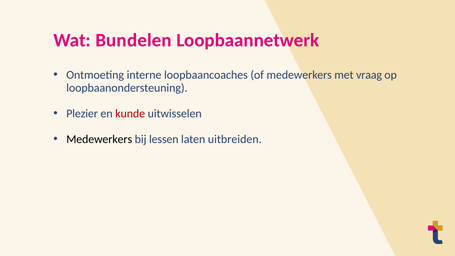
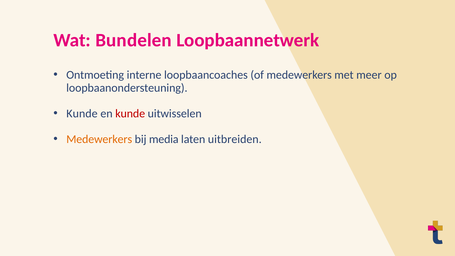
vraag: vraag -> meer
Plezier at (82, 113): Plezier -> Kunde
Medewerkers at (99, 139) colour: black -> orange
lessen: lessen -> media
